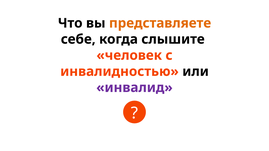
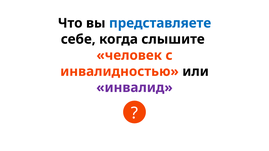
представляете colour: orange -> blue
